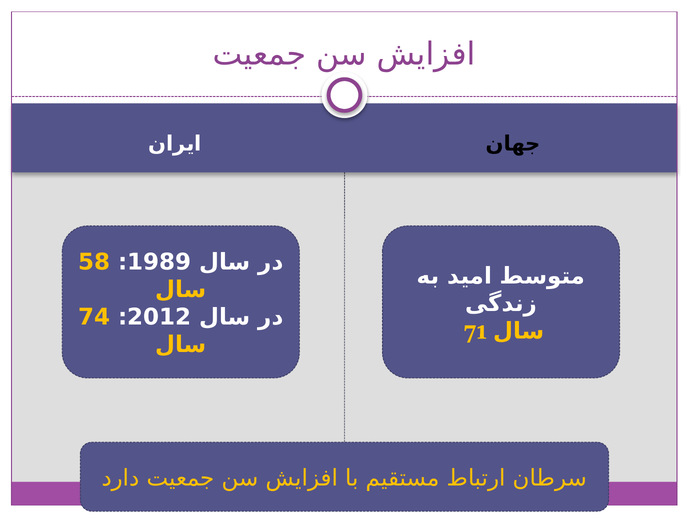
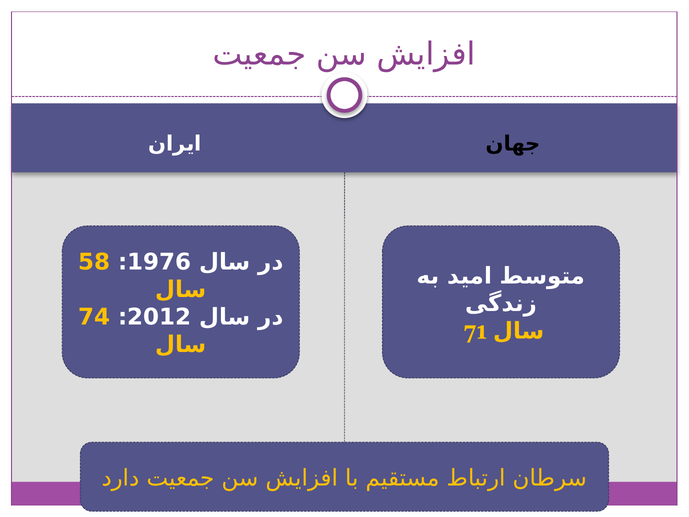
1989: 1989 -> 1976
